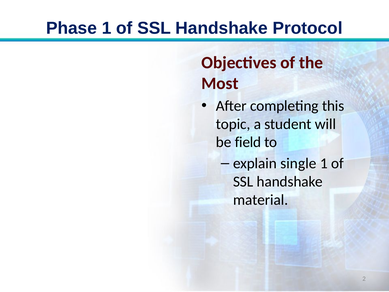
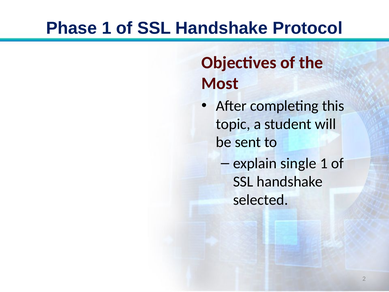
field: field -> sent
material: material -> selected
